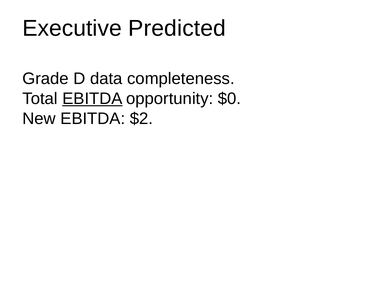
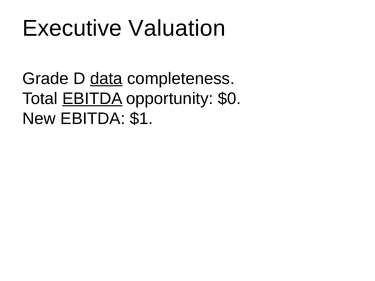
Predicted: Predicted -> Valuation
data underline: none -> present
$2: $2 -> $1
